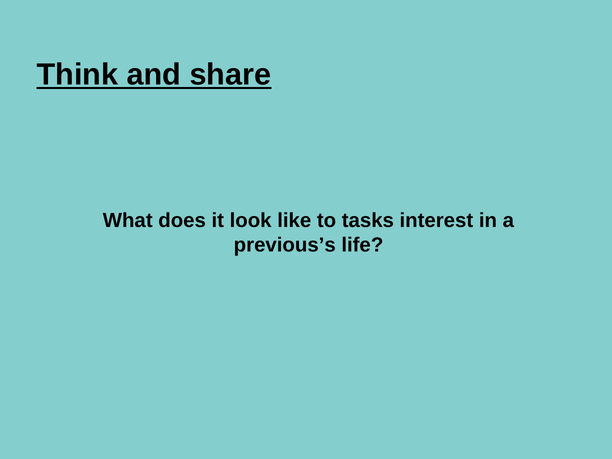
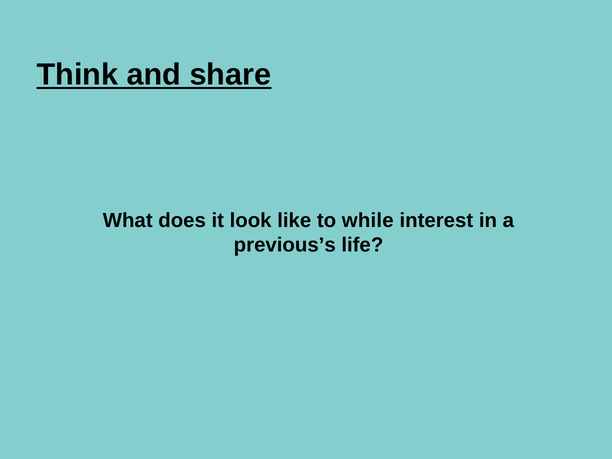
tasks: tasks -> while
